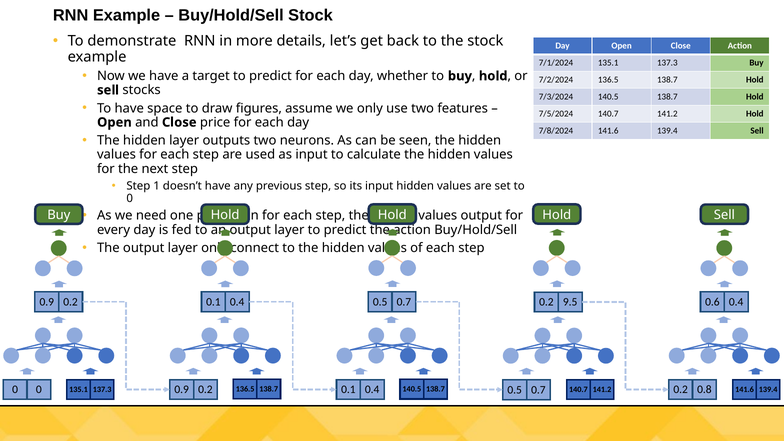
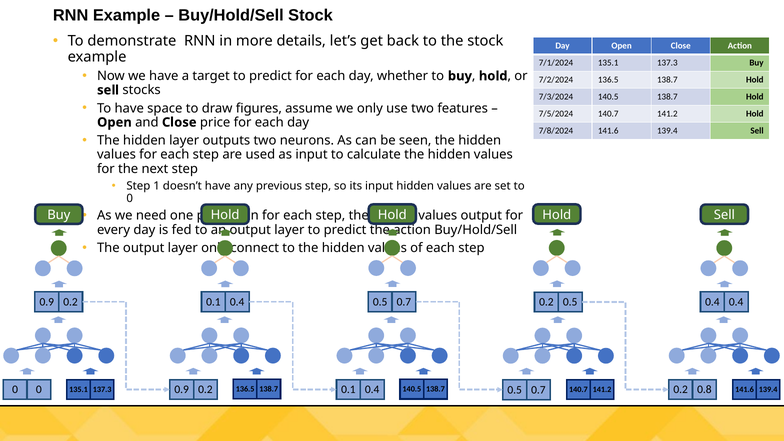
0.6 at (712, 302): 0.6 -> 0.4
9.5 at (570, 302): 9.5 -> 0.5
